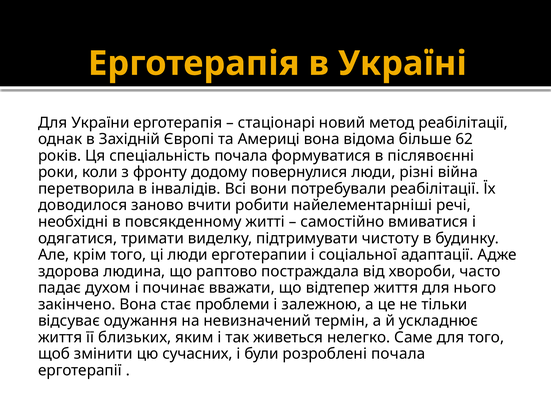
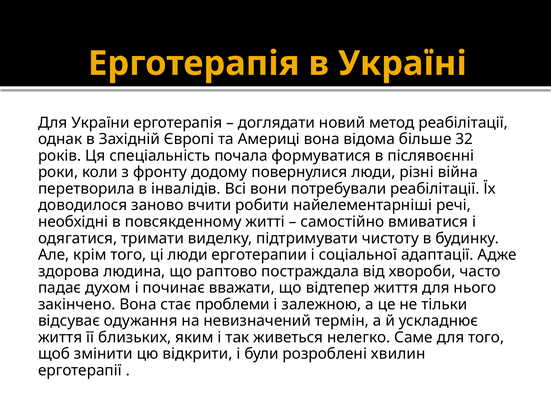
стаціонарі: стаціонарі -> доглядати
62: 62 -> 32
сучасних: сучасних -> відкрити
розроблені почала: почала -> хвилин
